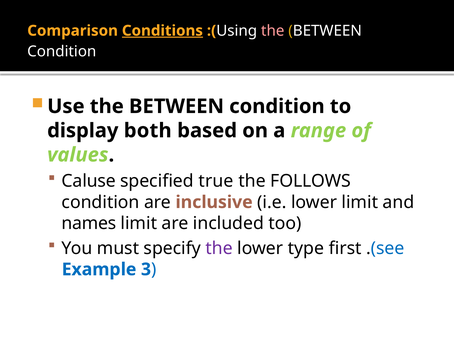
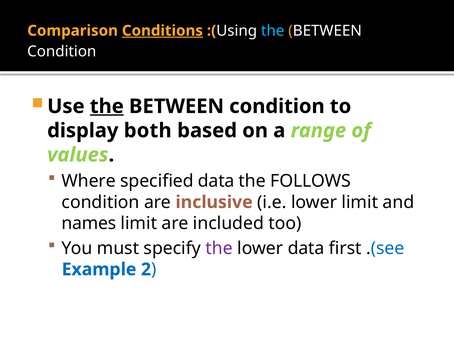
the at (273, 31) colour: pink -> light blue
the at (107, 106) underline: none -> present
Caluse: Caluse -> Where
specified true: true -> data
lower type: type -> data
3: 3 -> 2
